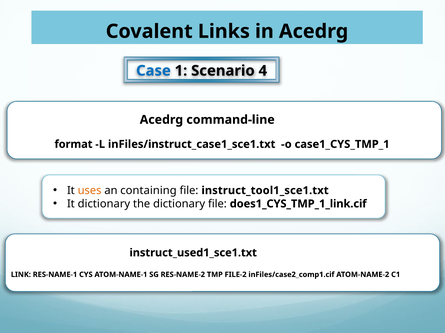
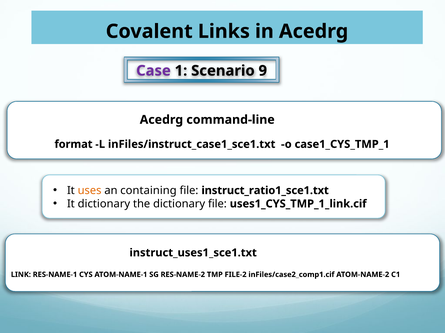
Case colour: blue -> purple
4: 4 -> 9
instruct_tool1_sce1.txt: instruct_tool1_sce1.txt -> instruct_ratio1_sce1.txt
does1_CYS_TMP_1_link.cif: does1_CYS_TMP_1_link.cif -> uses1_CYS_TMP_1_link.cif
instruct_used1_sce1.txt: instruct_used1_sce1.txt -> instruct_uses1_sce1.txt
